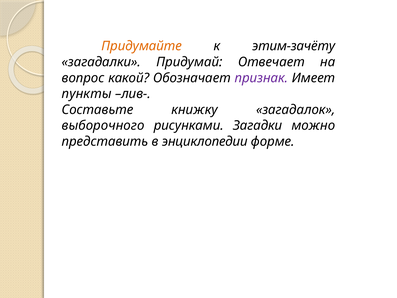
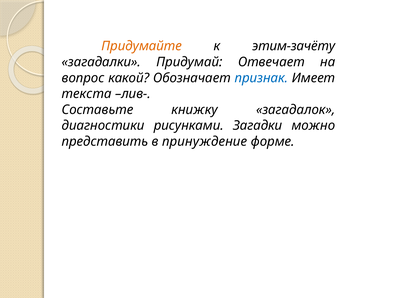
признак colour: purple -> blue
пункты: пункты -> текста
выборочного: выборочного -> диагностики
энциклопедии: энциклопедии -> принуждение
